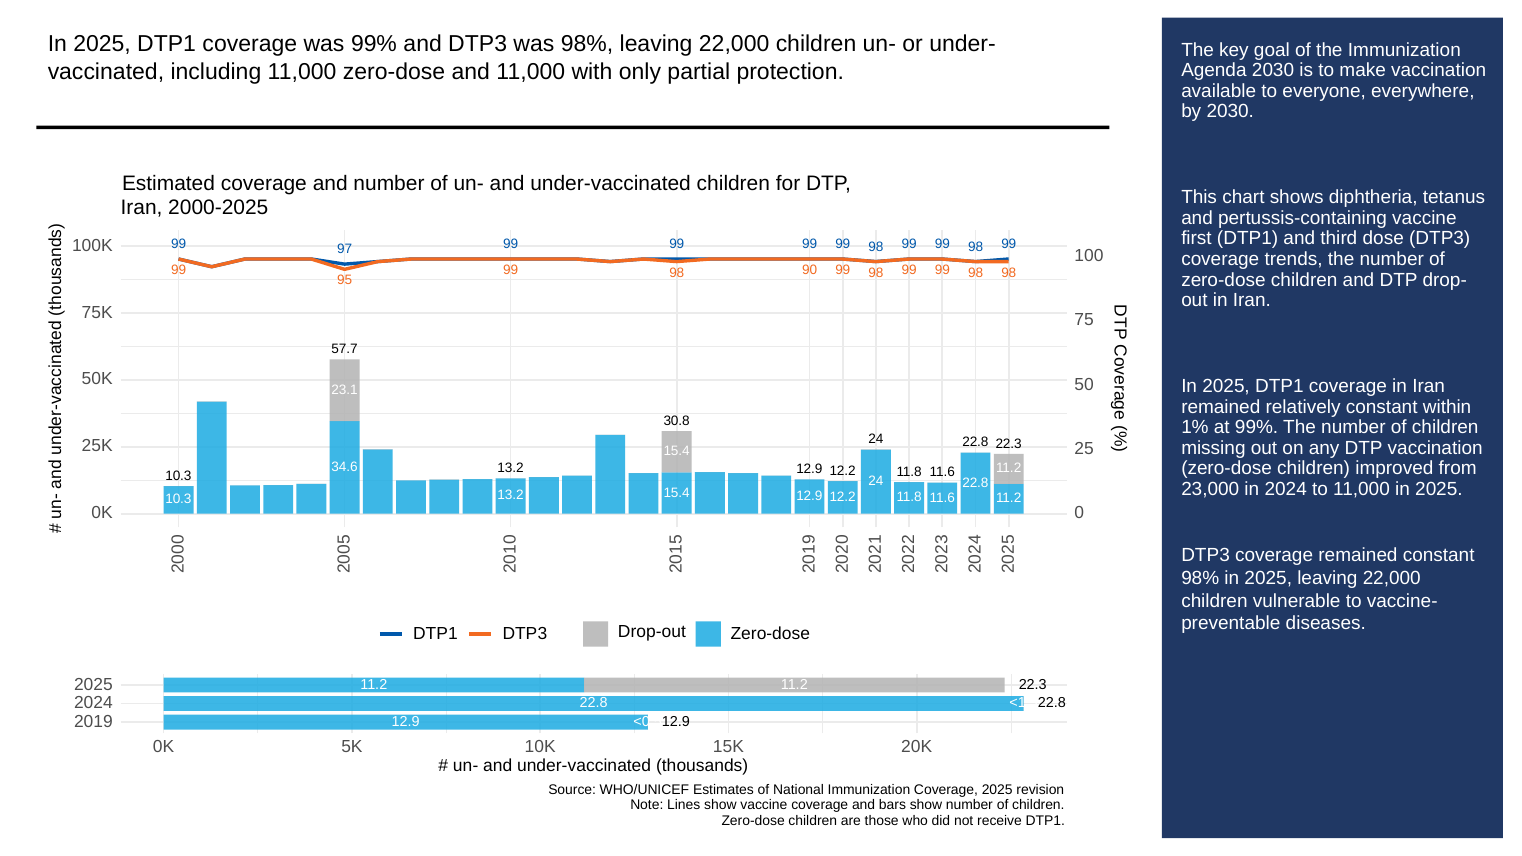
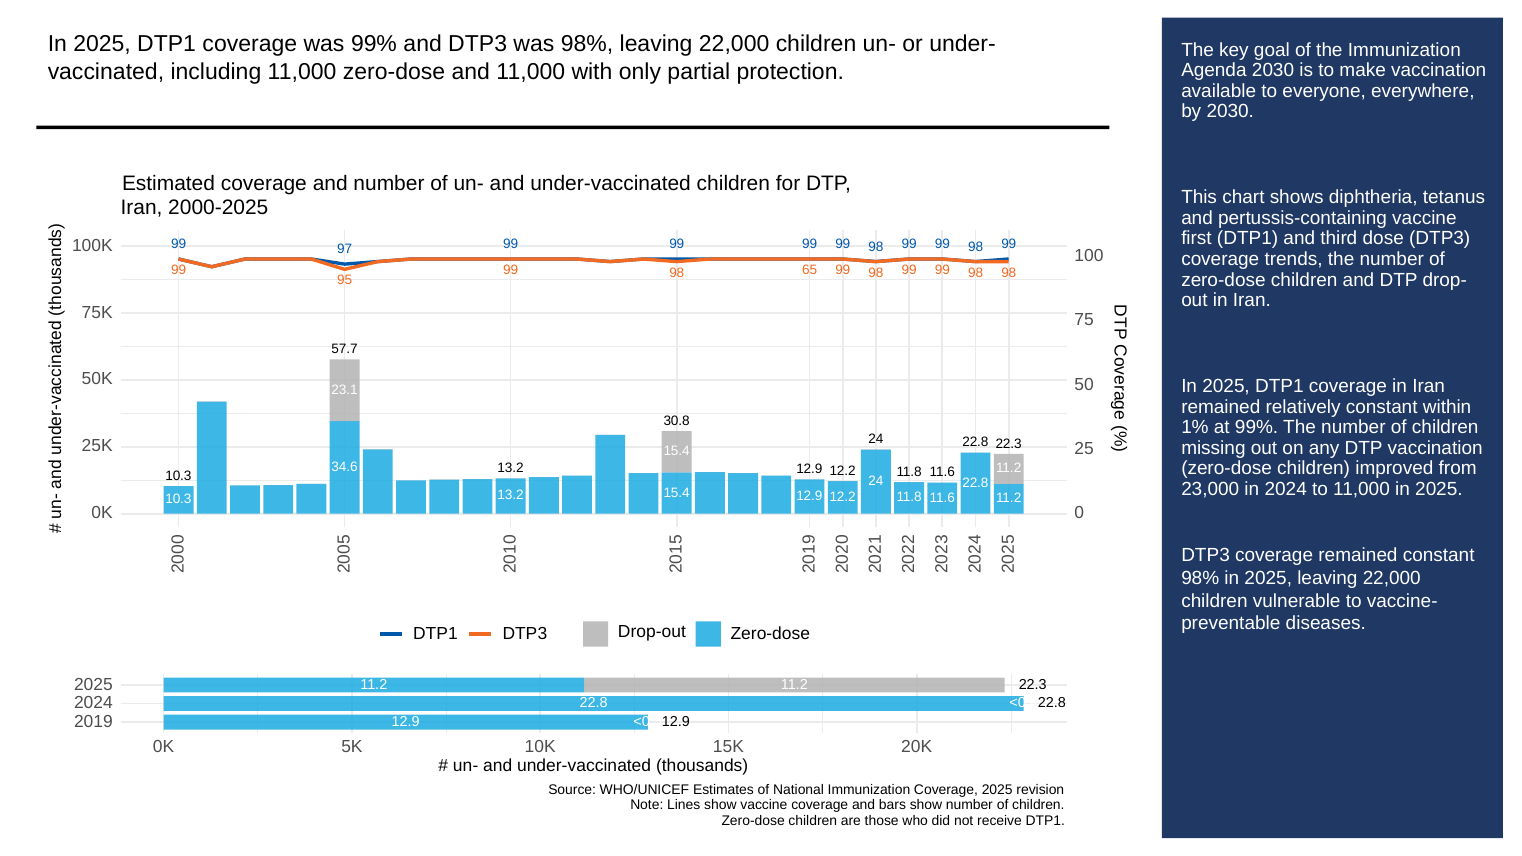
90: 90 -> 65
<1.5: <1.5 -> <0.4
